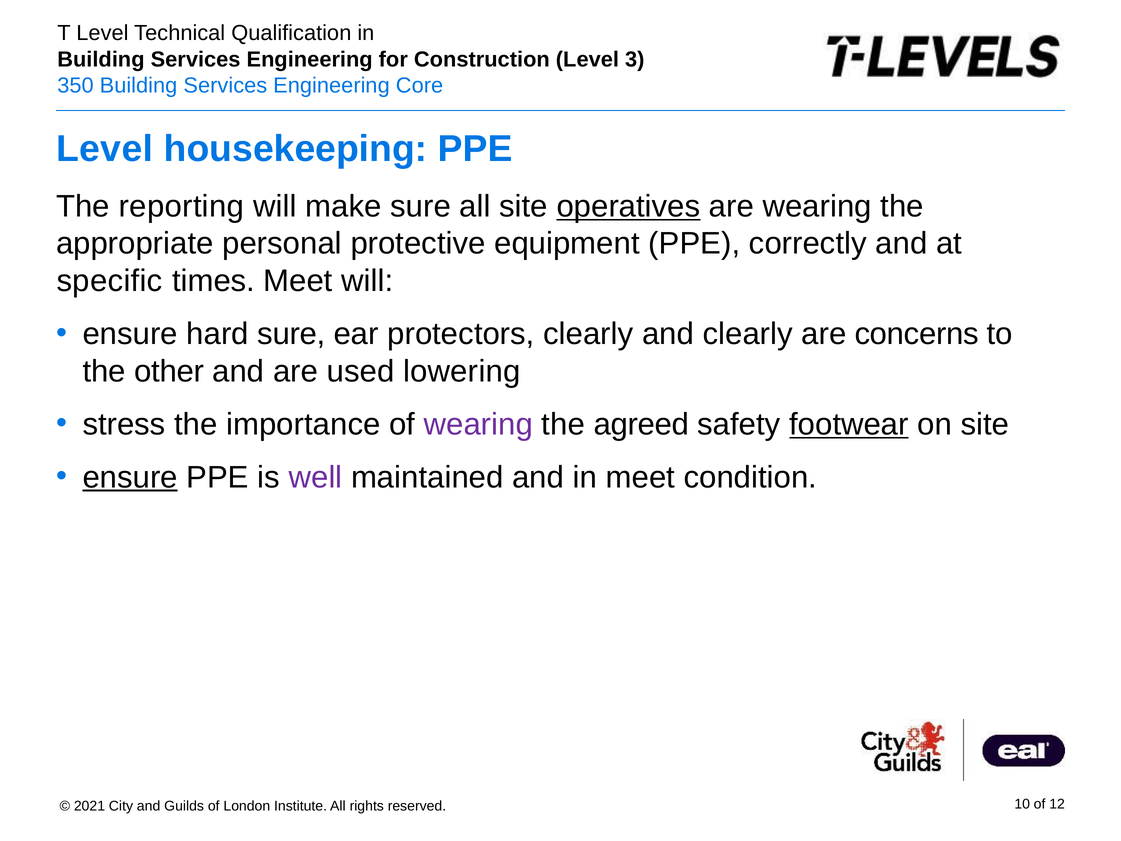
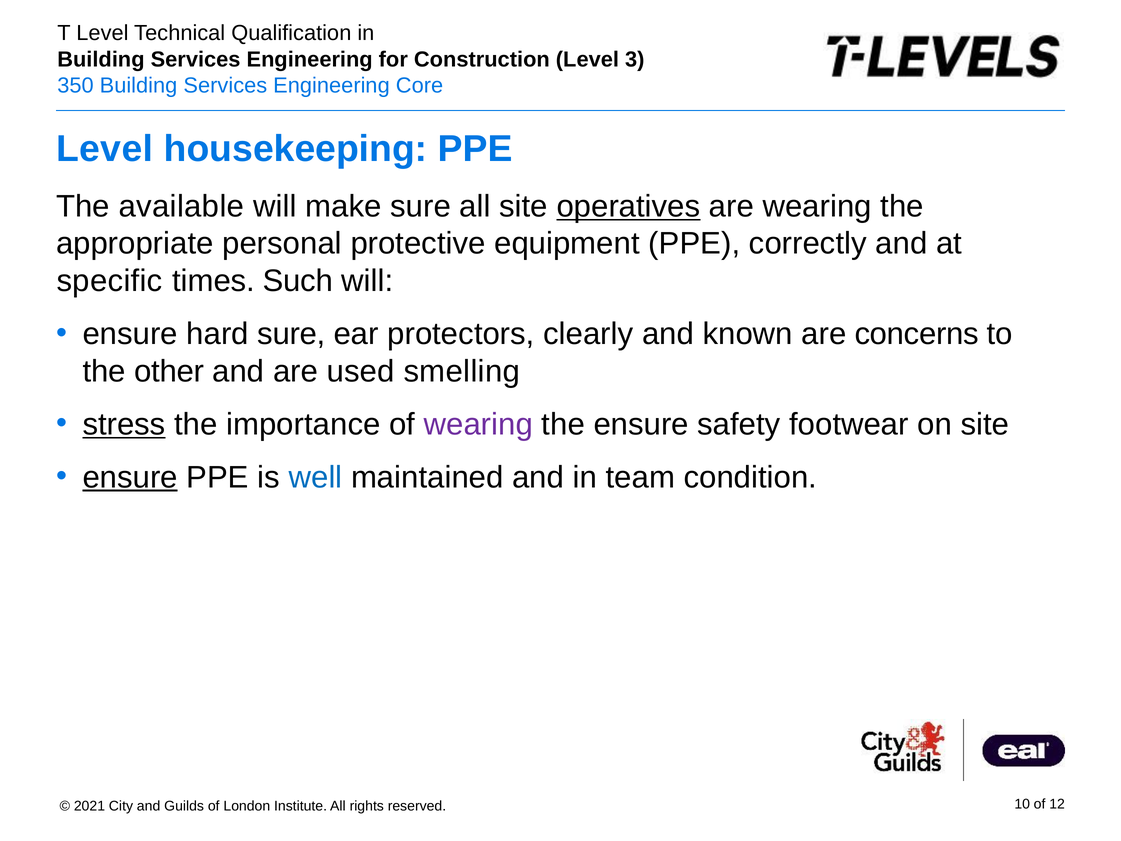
reporting: reporting -> available
times Meet: Meet -> Such
and clearly: clearly -> known
lowering: lowering -> smelling
stress underline: none -> present
the agreed: agreed -> ensure
footwear underline: present -> none
well colour: purple -> blue
in meet: meet -> team
